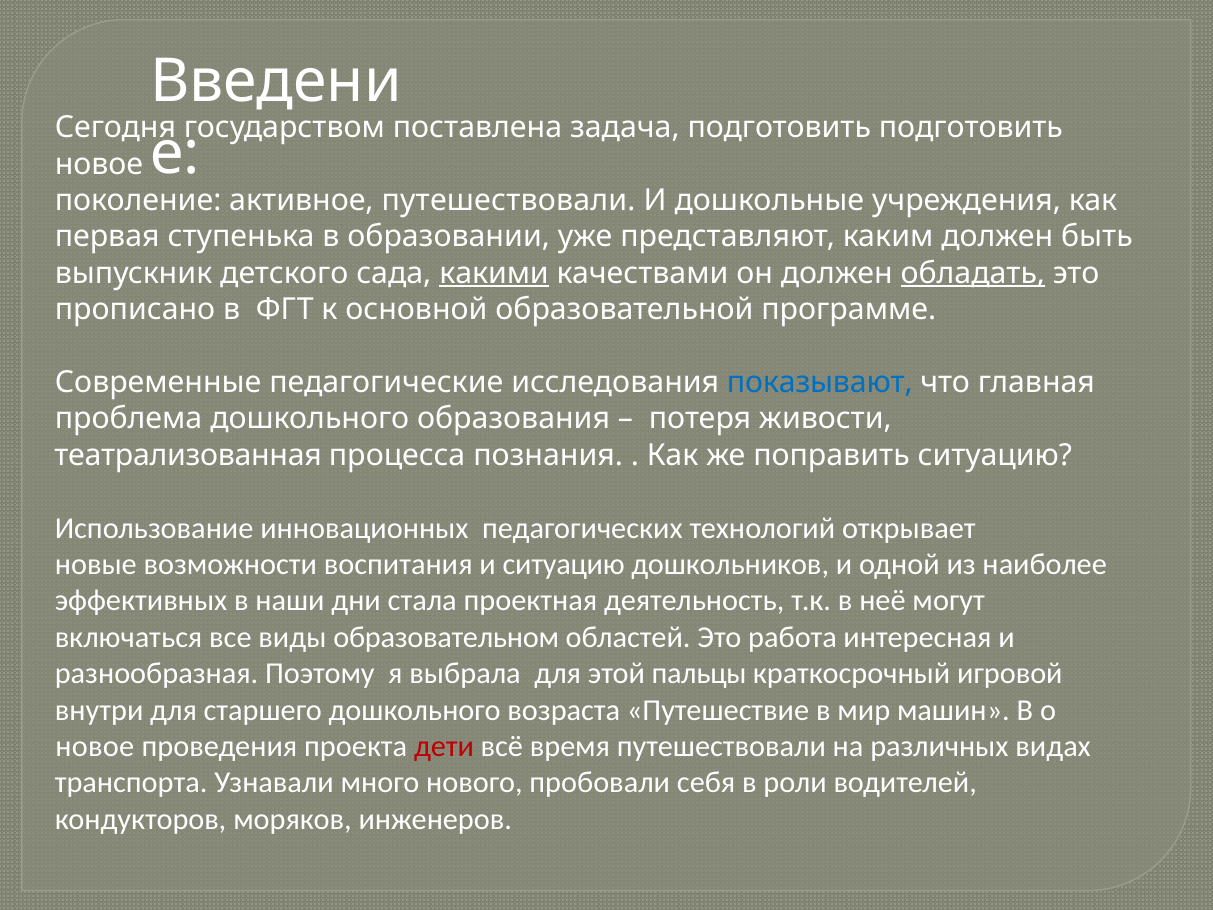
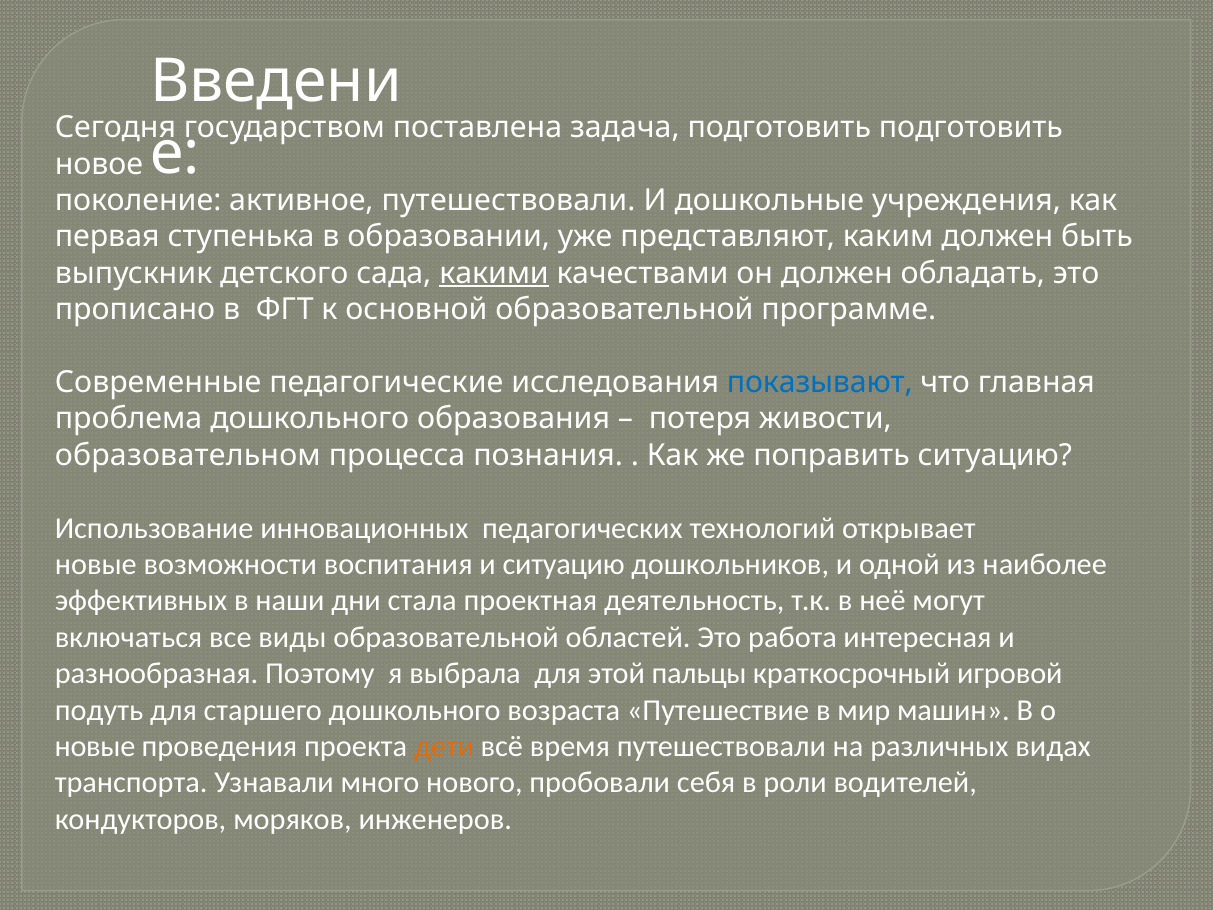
обладать underline: present -> none
театрализованная: театрализованная -> образовательном
виды образовательном: образовательном -> образовательной
внутри: внутри -> подуть
новое at (95, 746): новое -> новые
дети colour: red -> orange
